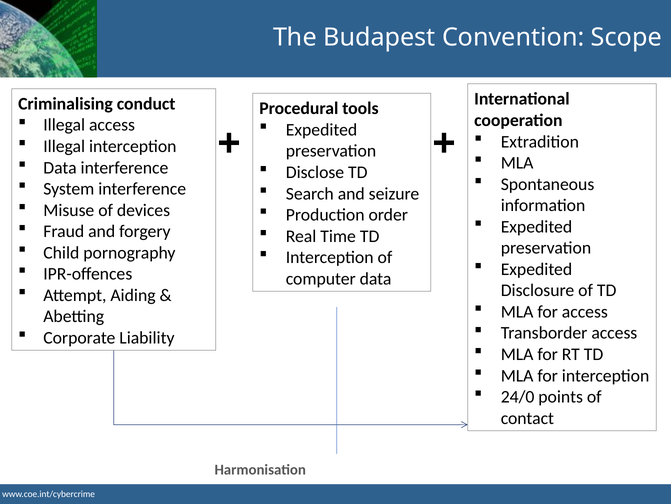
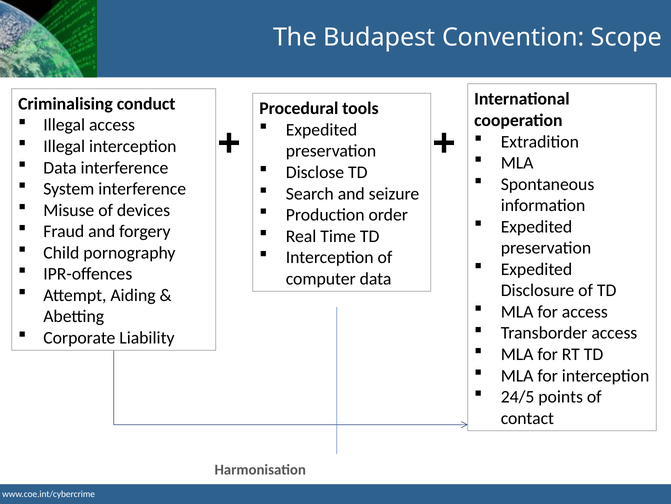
24/0: 24/0 -> 24/5
